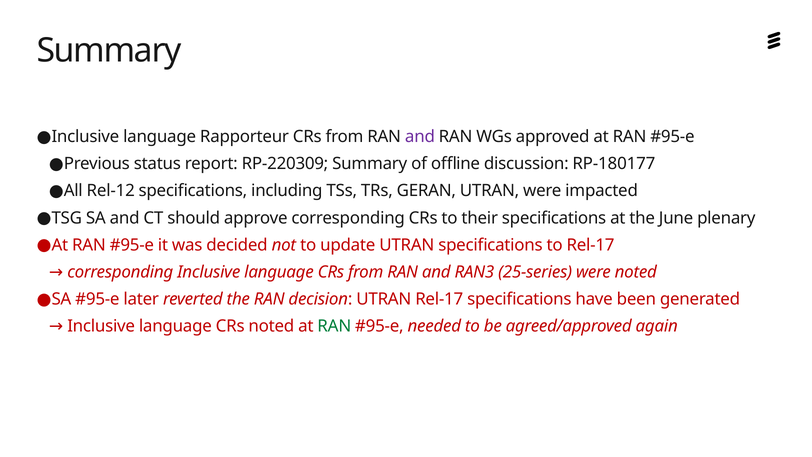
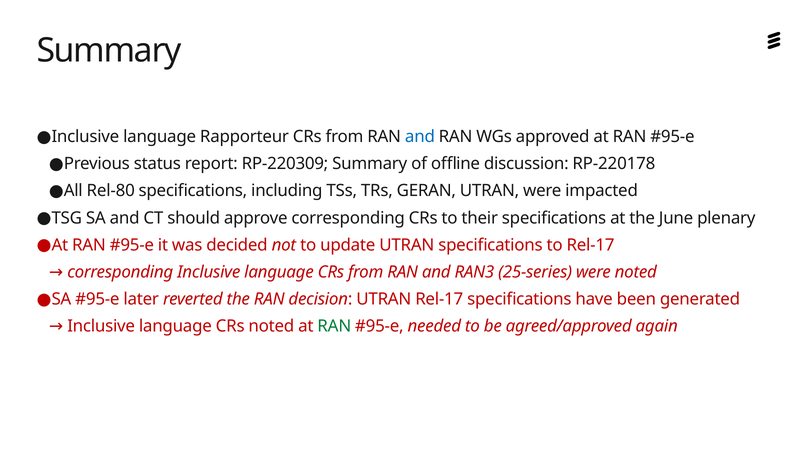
and at (420, 137) colour: purple -> blue
RP-180177: RP-180177 -> RP-220178
Rel-12: Rel-12 -> Rel-80
